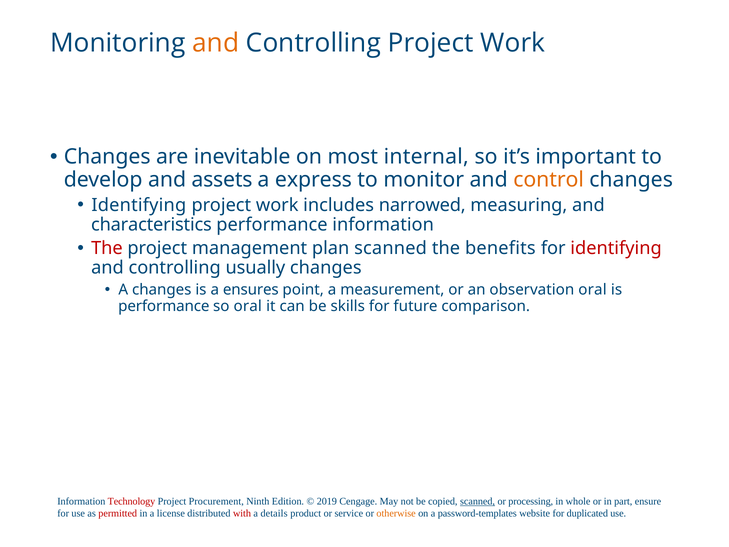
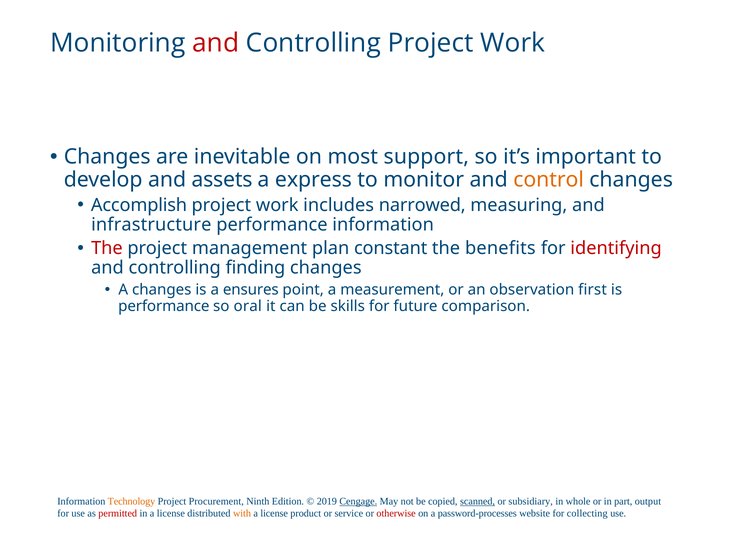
and at (216, 43) colour: orange -> red
internal: internal -> support
Identifying at (139, 205): Identifying -> Accomplish
characteristics: characteristics -> infrastructure
plan scanned: scanned -> constant
usually: usually -> finding
observation oral: oral -> first
Technology colour: red -> orange
Cengage underline: none -> present
processing: processing -> subsidiary
ensure: ensure -> output
with colour: red -> orange
details at (274, 513): details -> license
otherwise colour: orange -> red
password-templates: password-templates -> password-processes
duplicated: duplicated -> collecting
